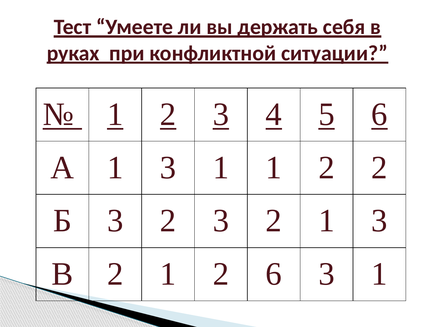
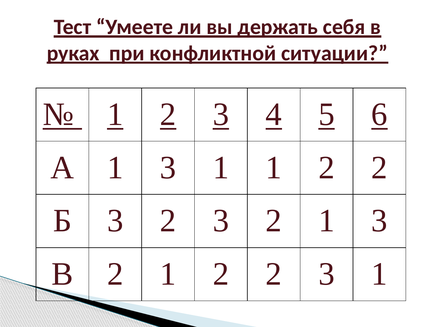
2 1 2 6: 6 -> 2
